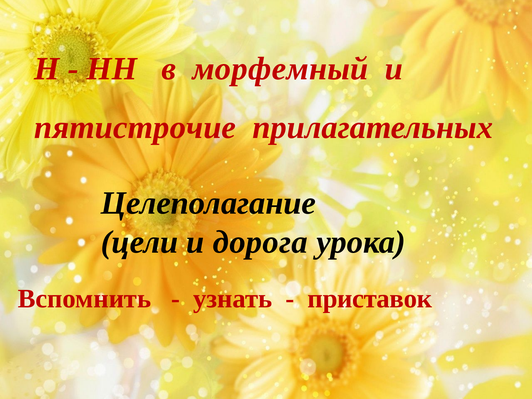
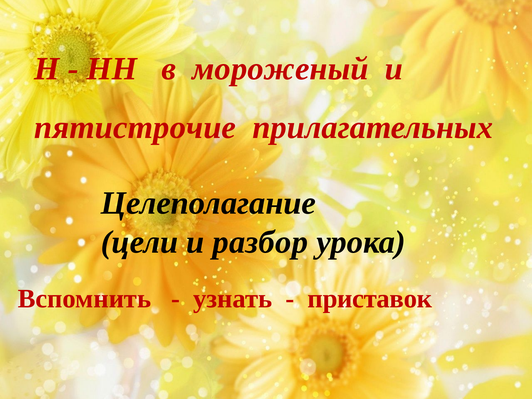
морфемный: морфемный -> мороженый
дорога: дорога -> разбор
